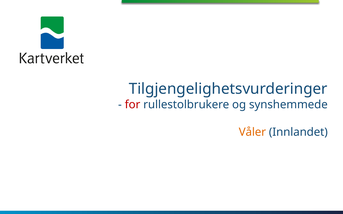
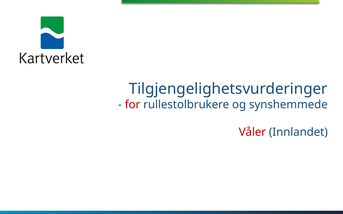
Våler colour: orange -> red
